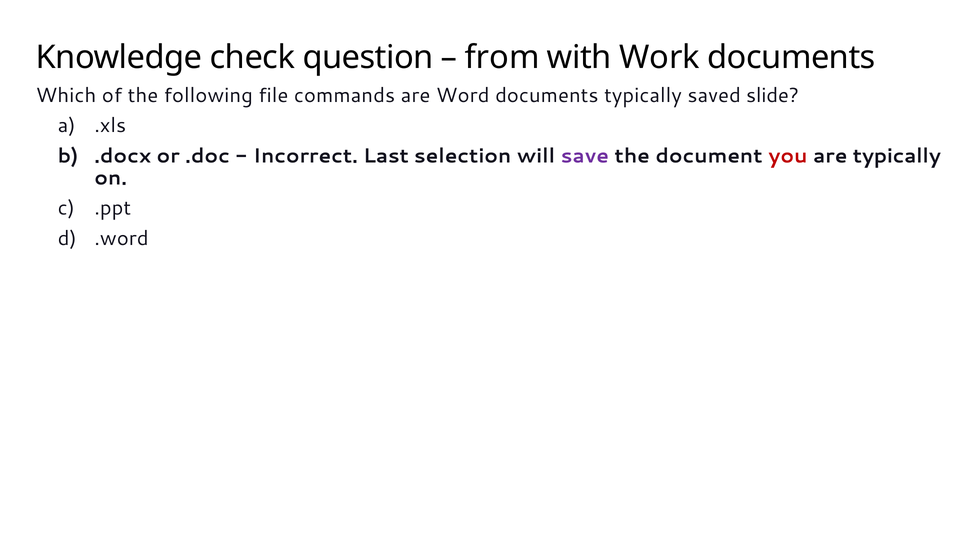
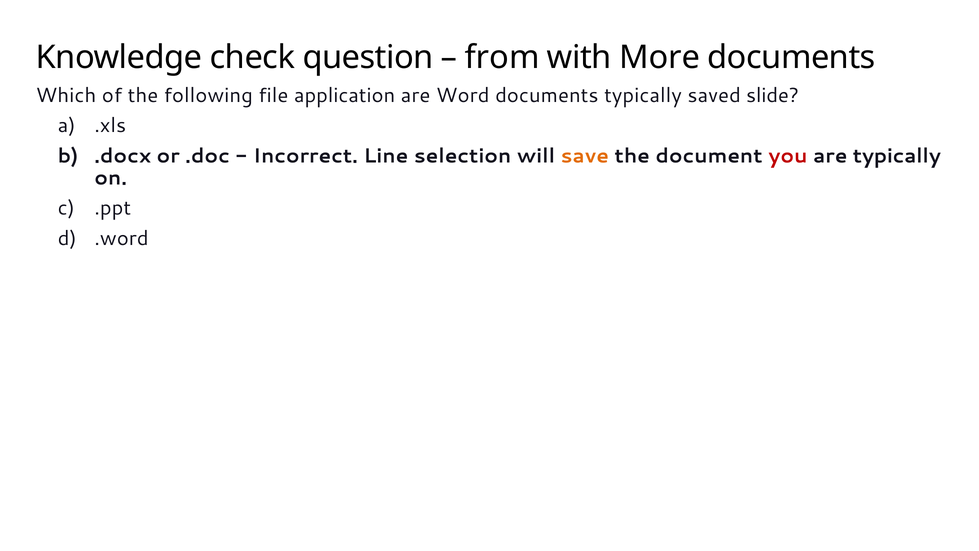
Work: Work -> More
commands: commands -> application
Last: Last -> Line
save colour: purple -> orange
